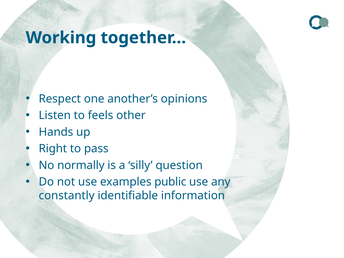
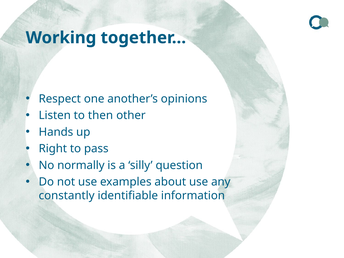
feels: feels -> then
public: public -> about
